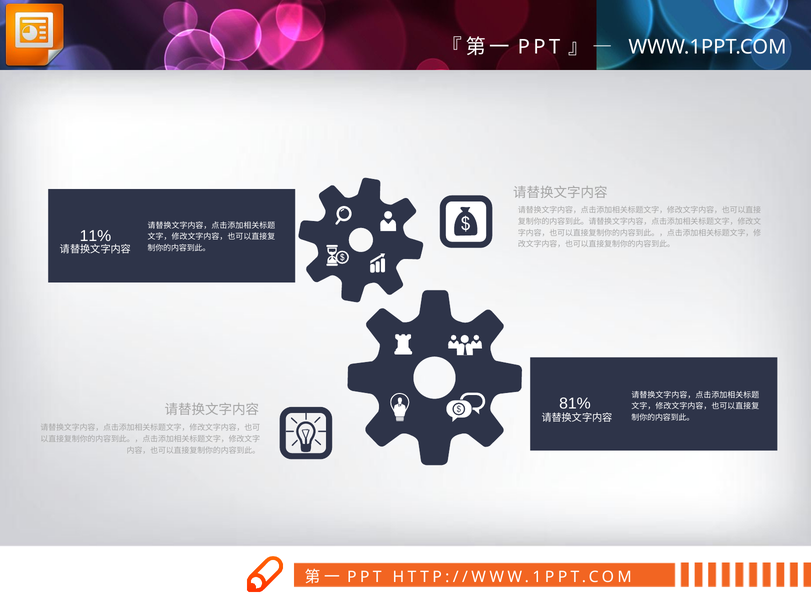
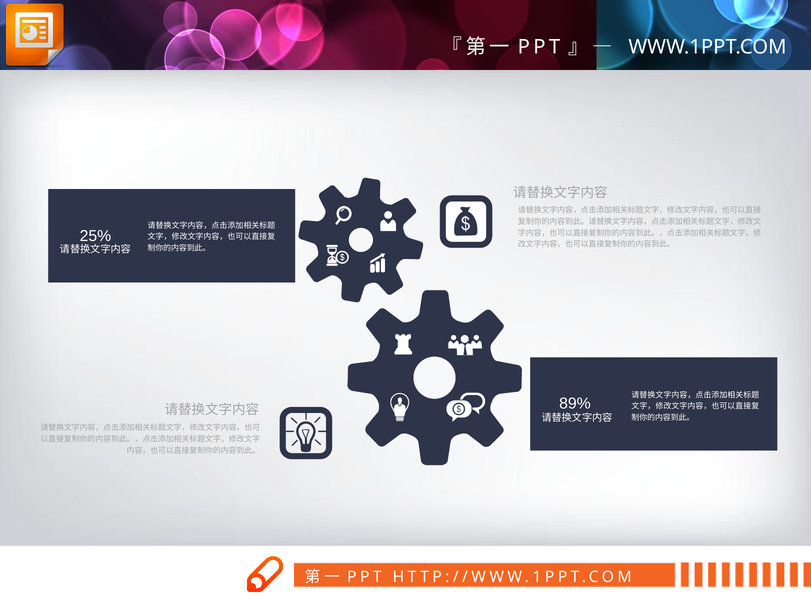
11%: 11% -> 25%
81%: 81% -> 89%
